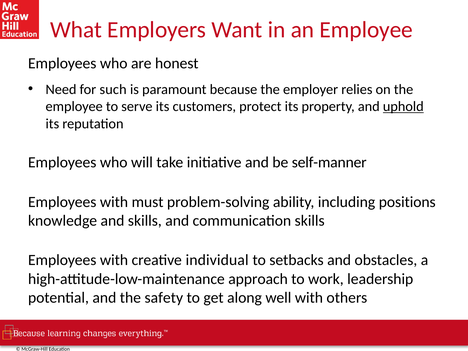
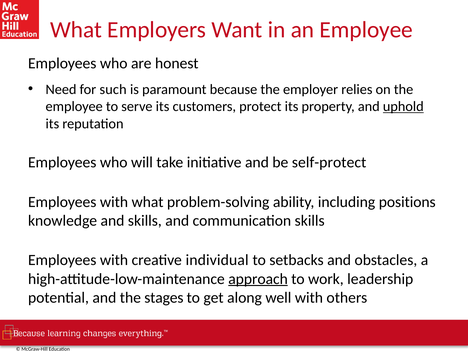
self-manner: self-manner -> self-protect
with must: must -> what
approach underline: none -> present
safety: safety -> stages
